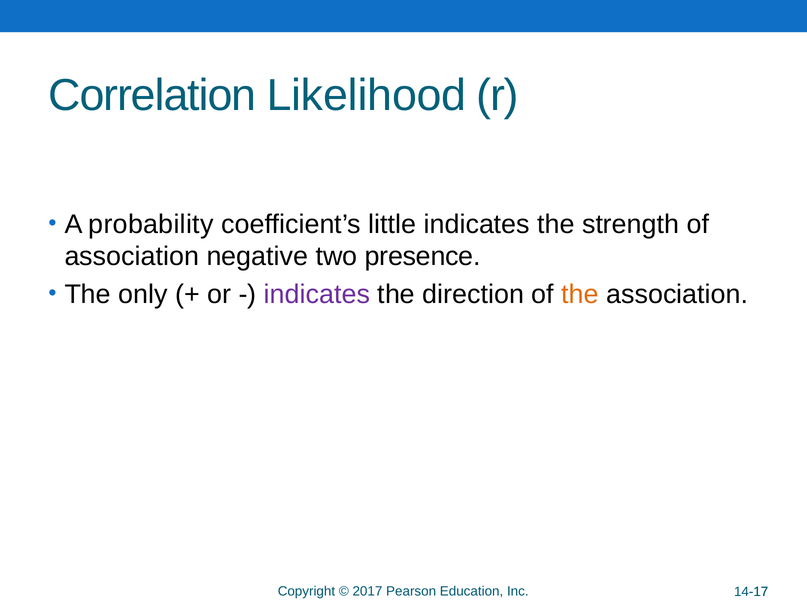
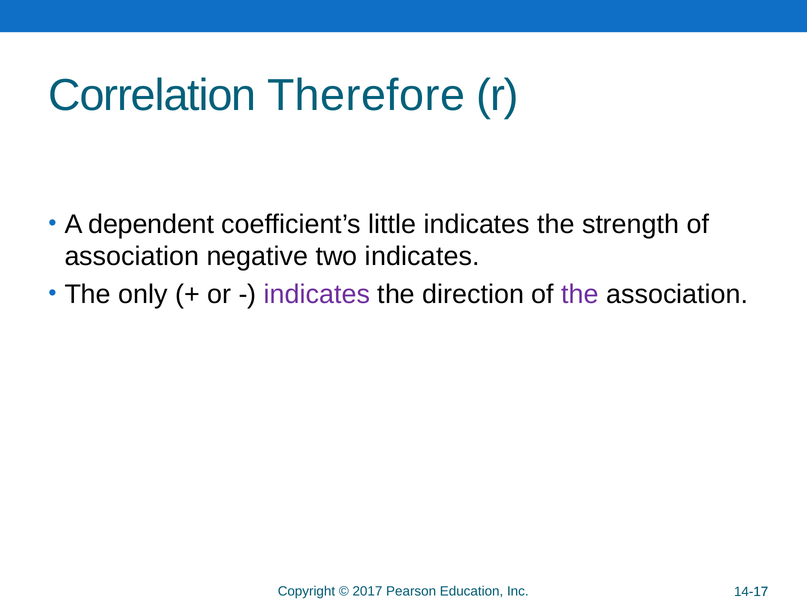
Likelihood: Likelihood -> Therefore
probability: probability -> dependent
two presence: presence -> indicates
the at (580, 294) colour: orange -> purple
